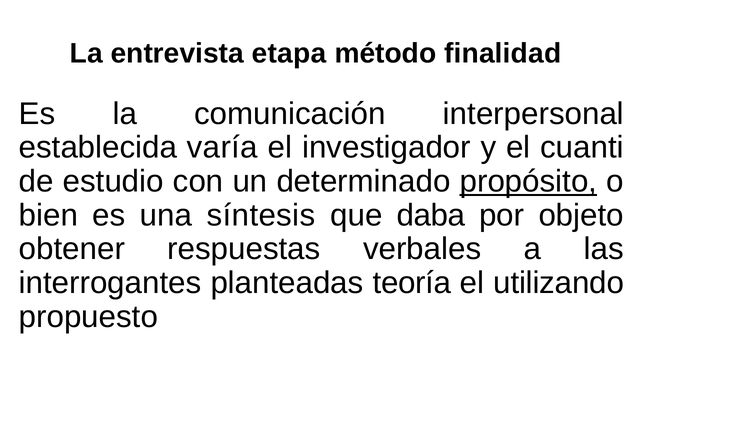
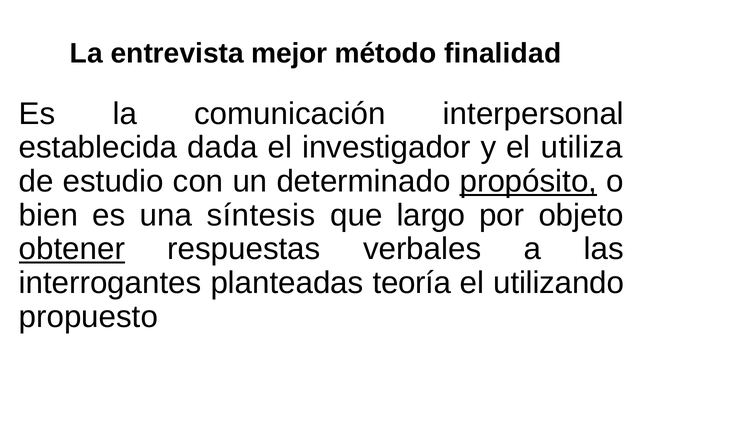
etapa: etapa -> mejor
varía: varía -> dada
cuanti: cuanti -> utiliza
daba: daba -> largo
obtener underline: none -> present
